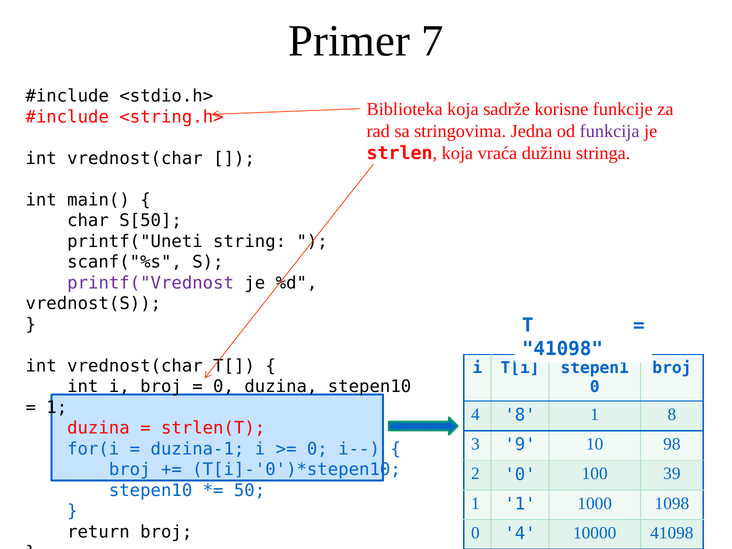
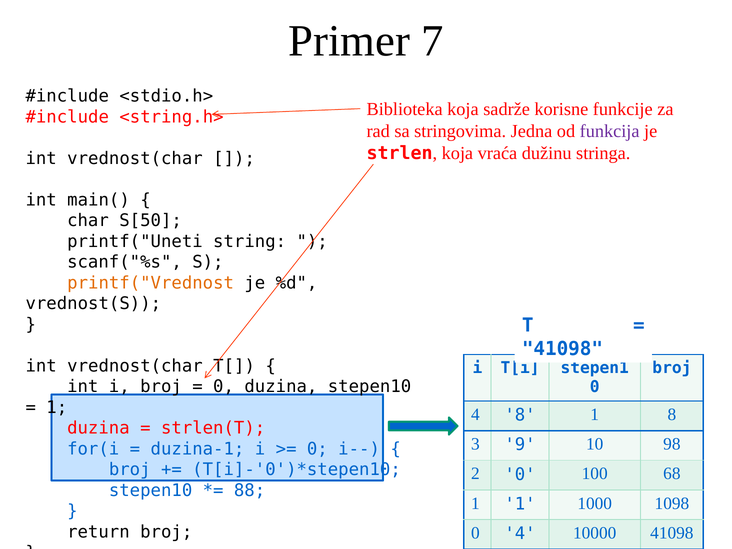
printf("Vrednost colour: purple -> orange
39: 39 -> 68
50: 50 -> 88
